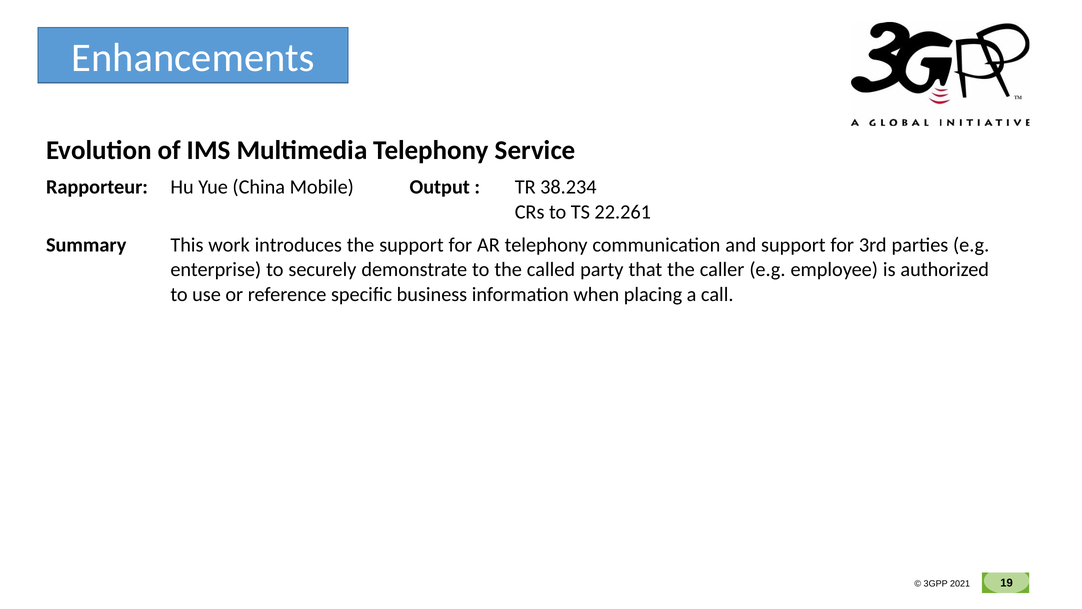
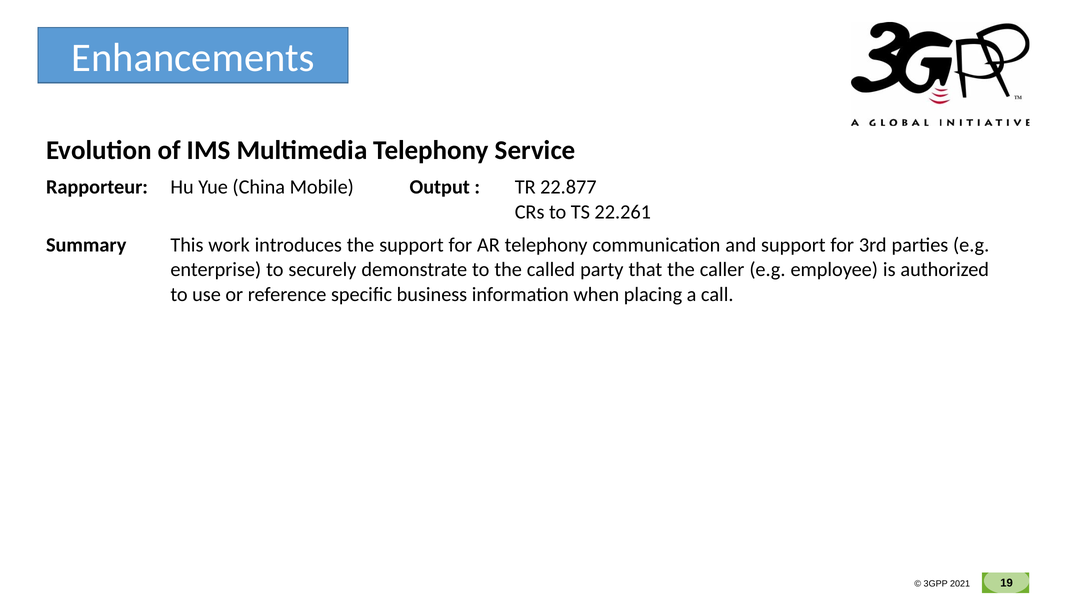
38.234: 38.234 -> 22.877
